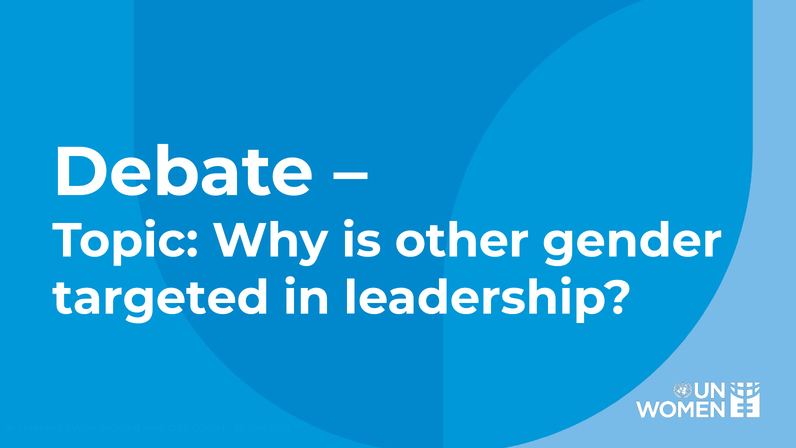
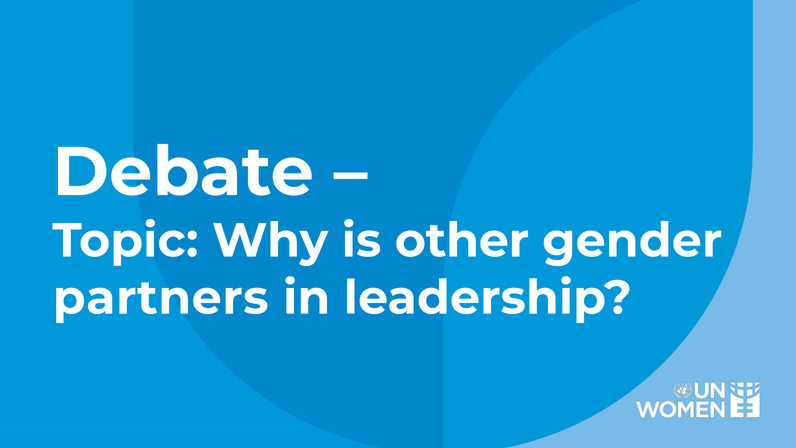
targeted: targeted -> partners
